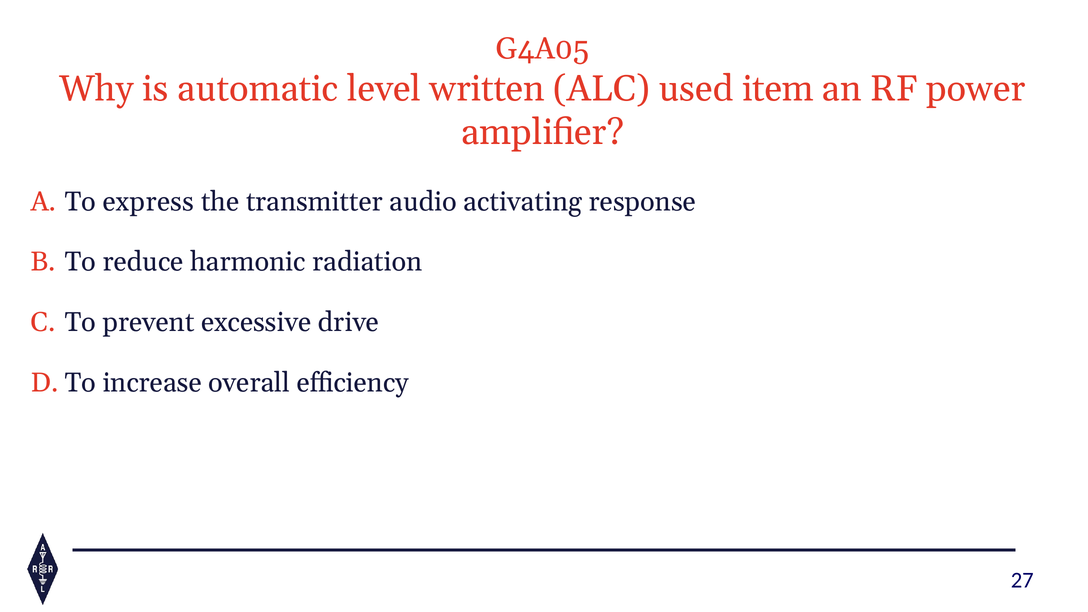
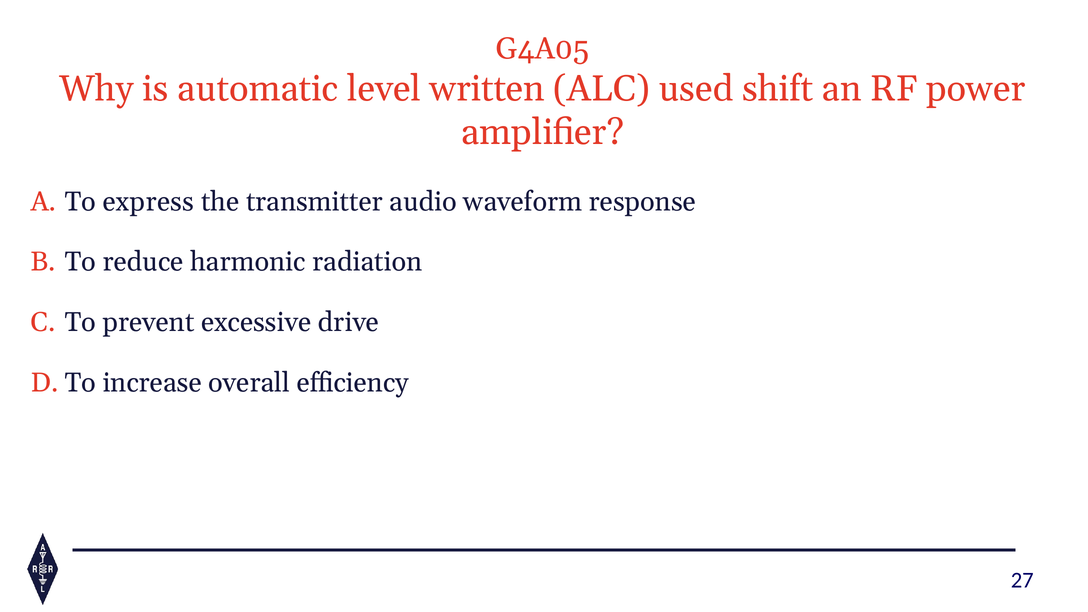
item: item -> shift
activating: activating -> waveform
